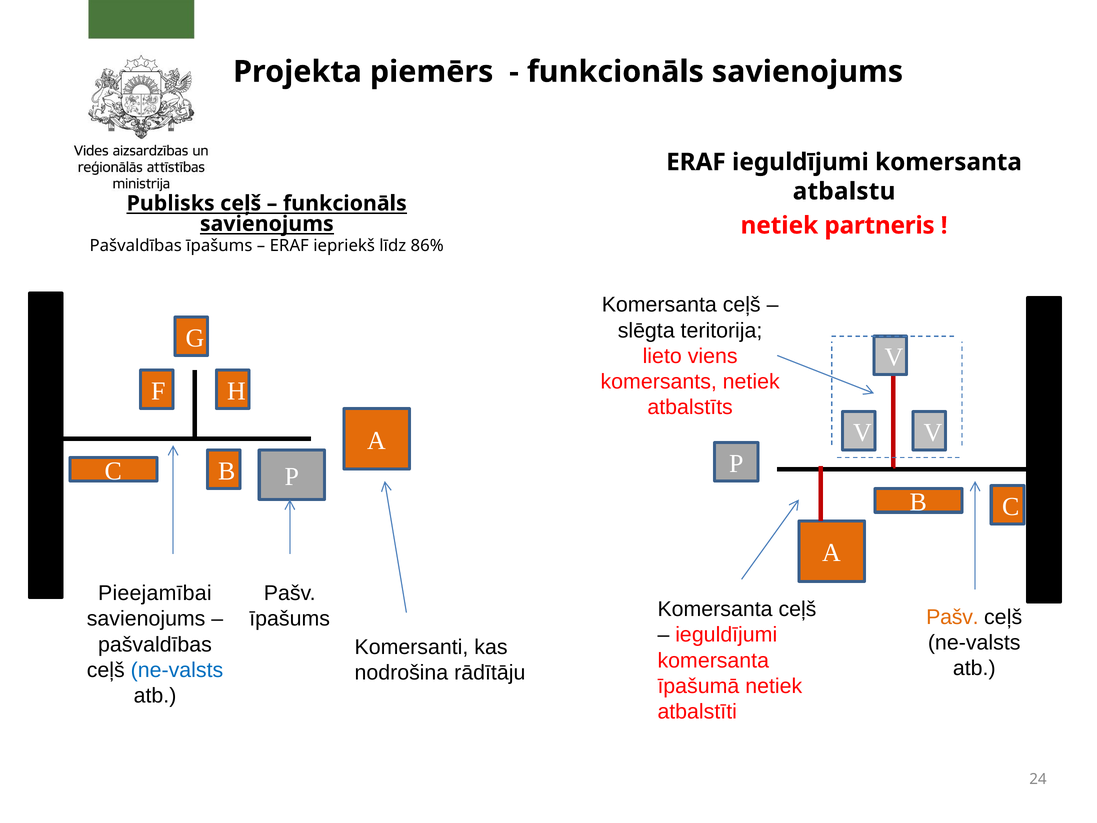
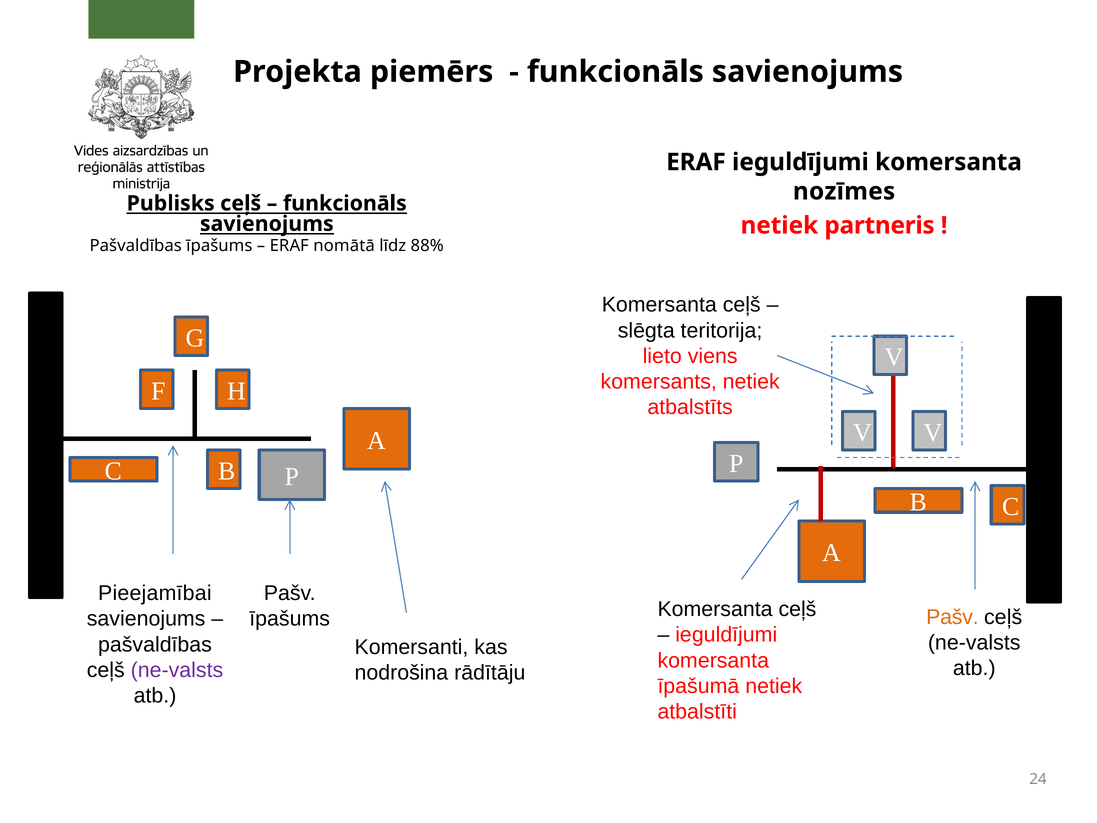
atbalstu: atbalstu -> nozīmes
iepriekš: iepriekš -> nomātā
86%: 86% -> 88%
ne-valsts at (177, 670) colour: blue -> purple
